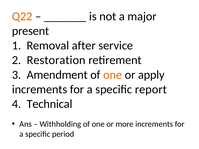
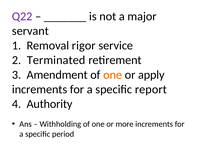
Q22 colour: orange -> purple
present: present -> servant
after: after -> rigor
Restoration: Restoration -> Terminated
Technical: Technical -> Authority
